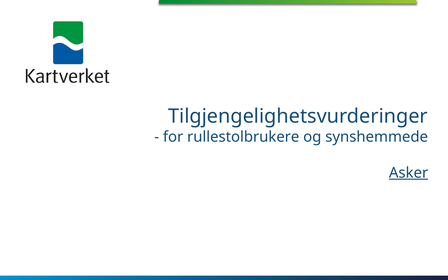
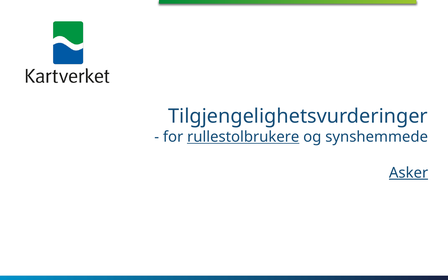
rullestolbrukere underline: none -> present
